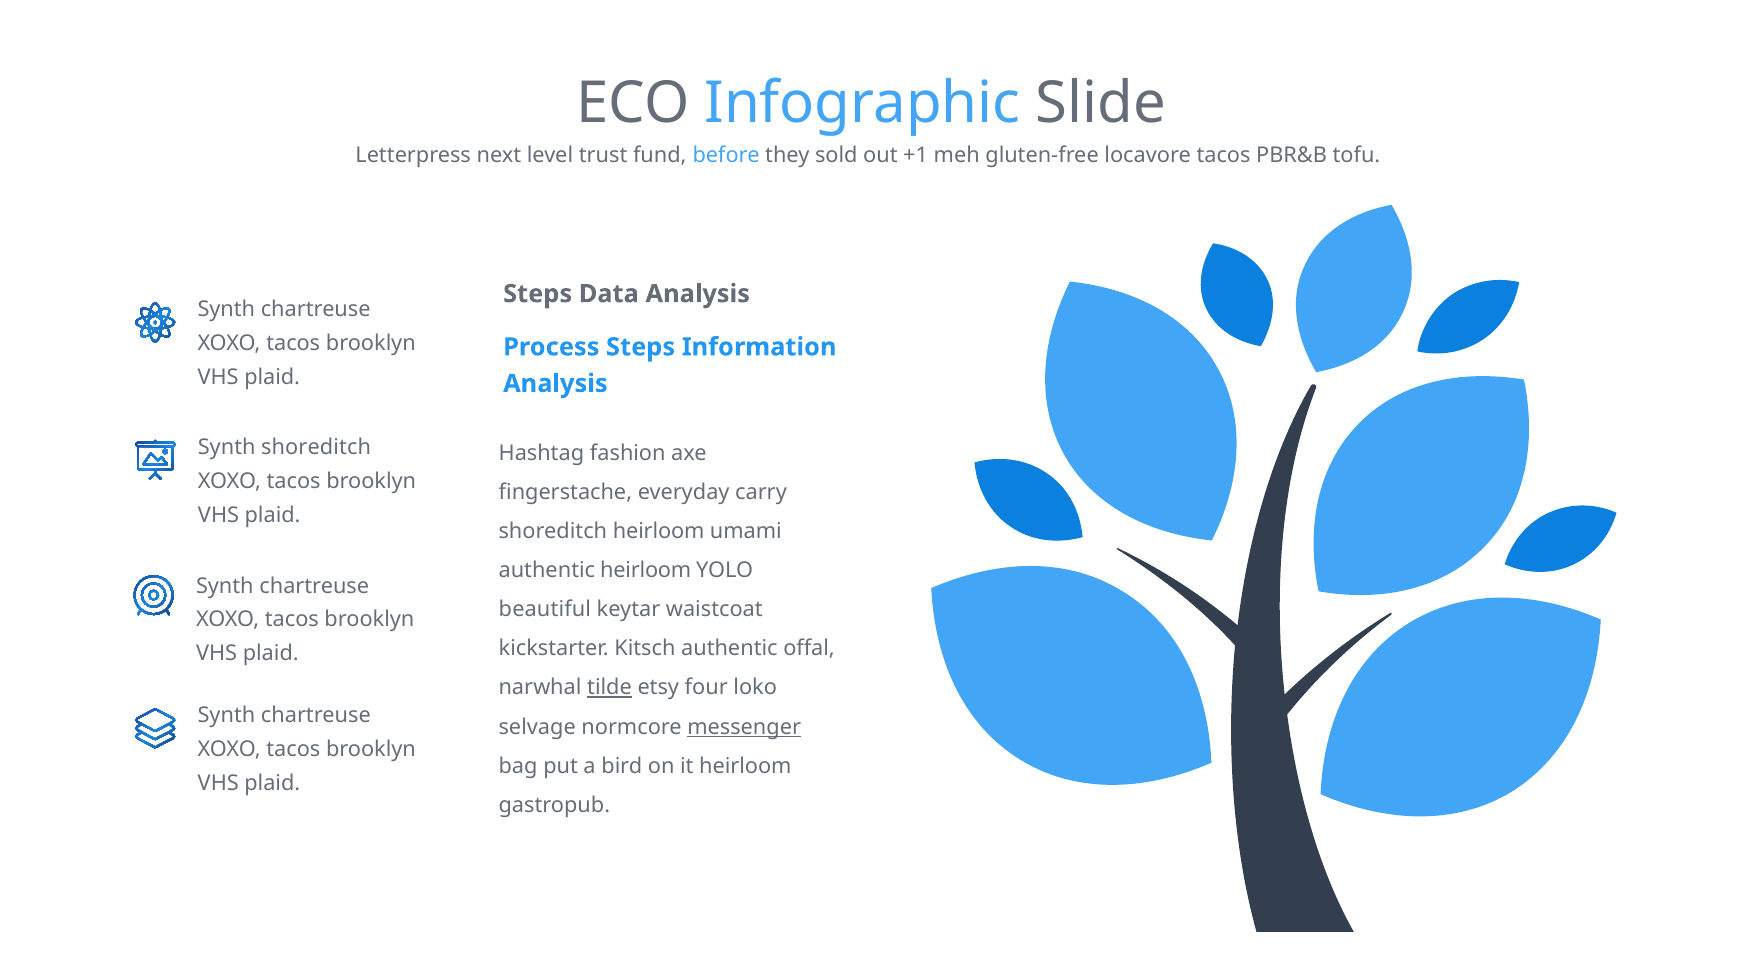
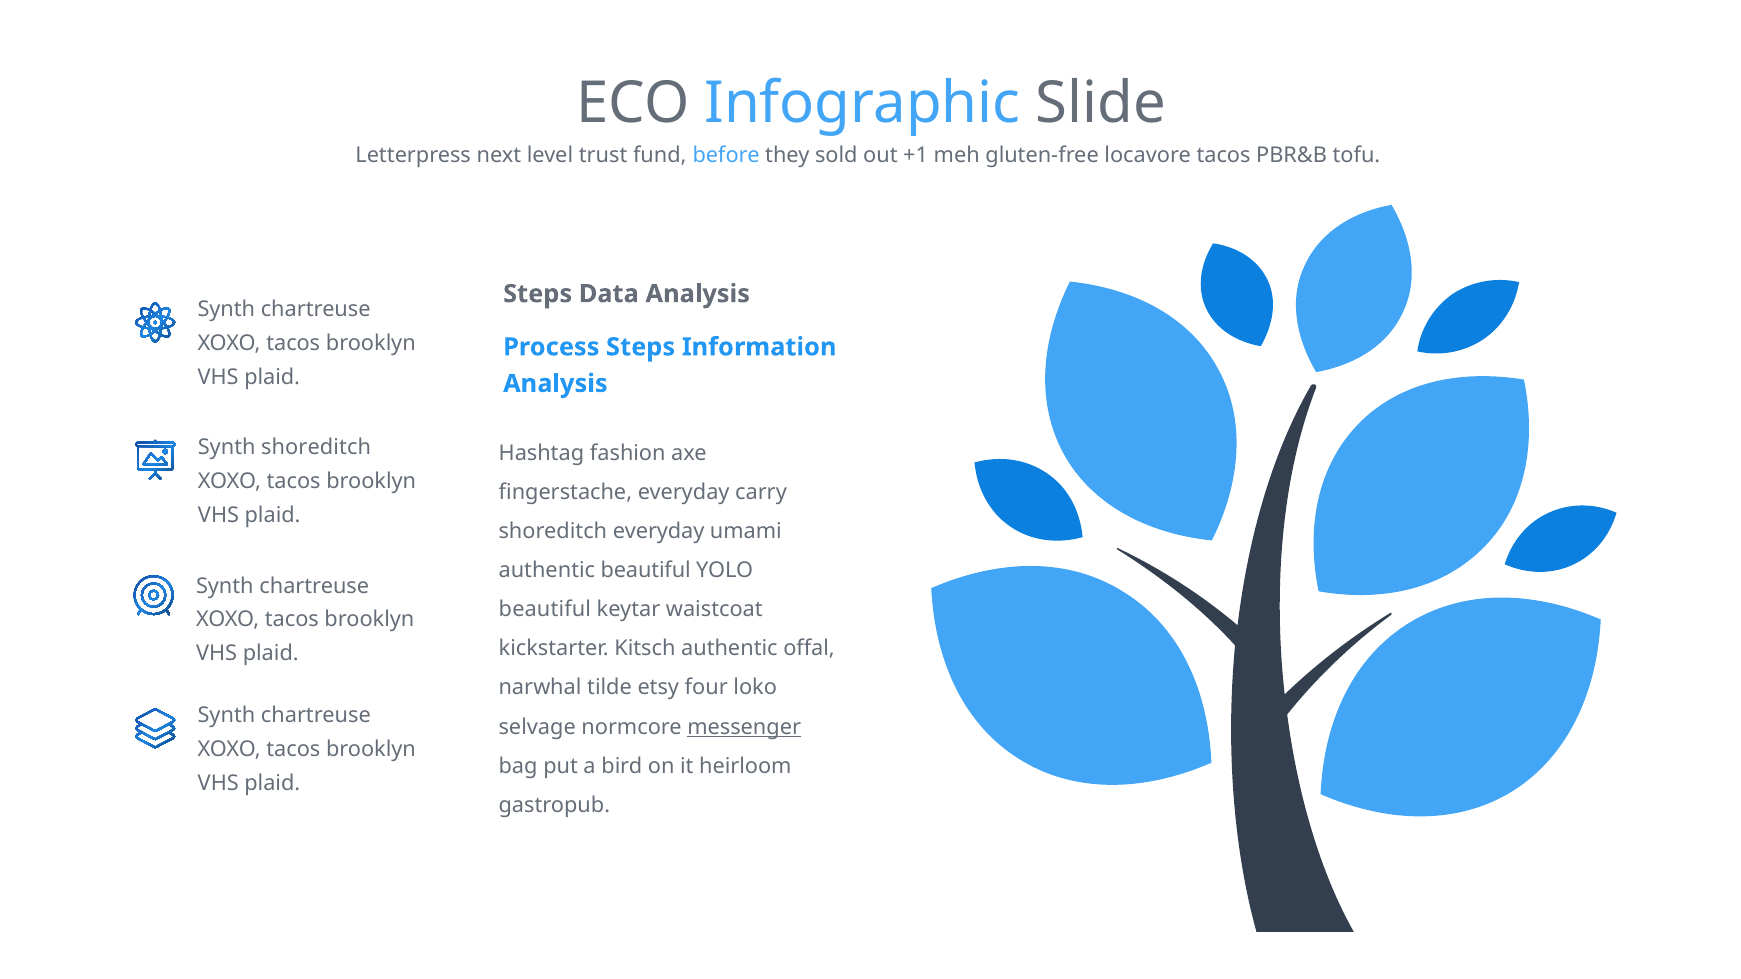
shoreditch heirloom: heirloom -> everyday
authentic heirloom: heirloom -> beautiful
tilde underline: present -> none
